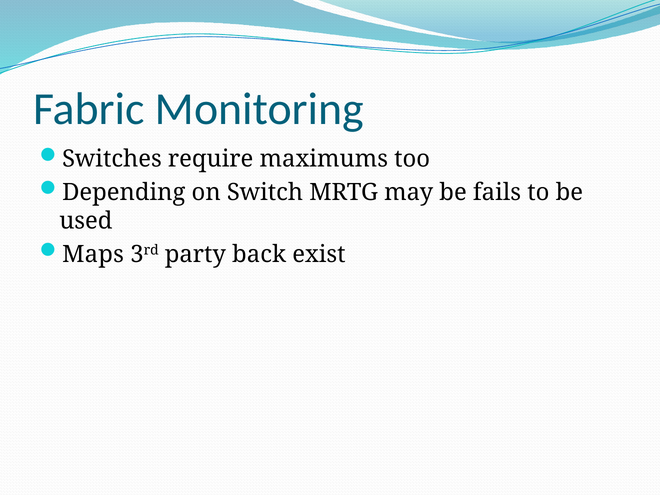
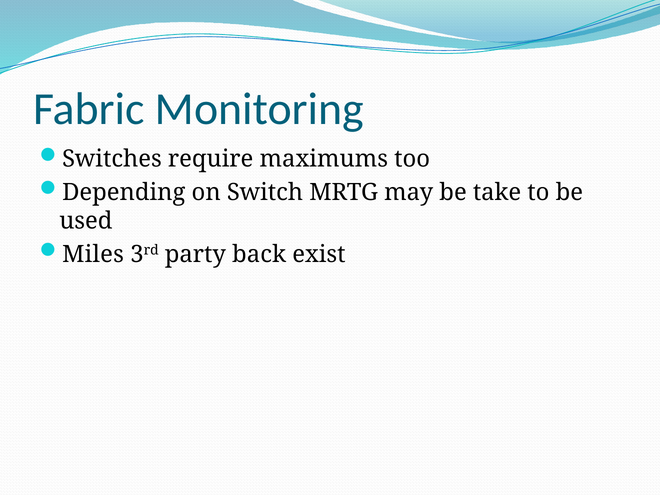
fails: fails -> take
Maps: Maps -> Miles
